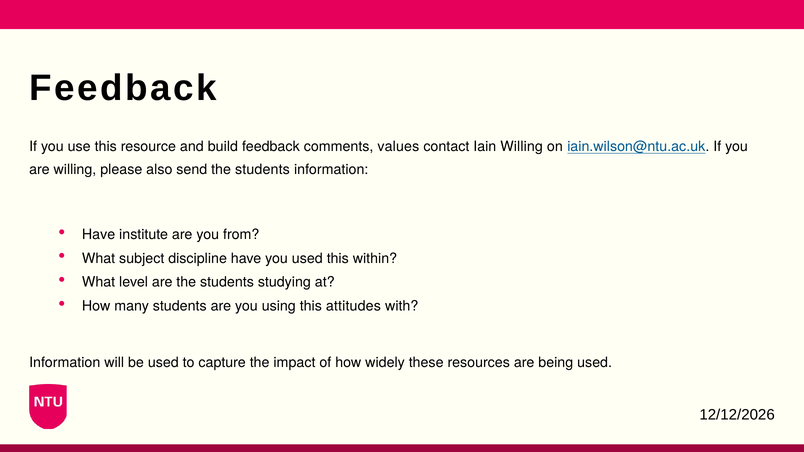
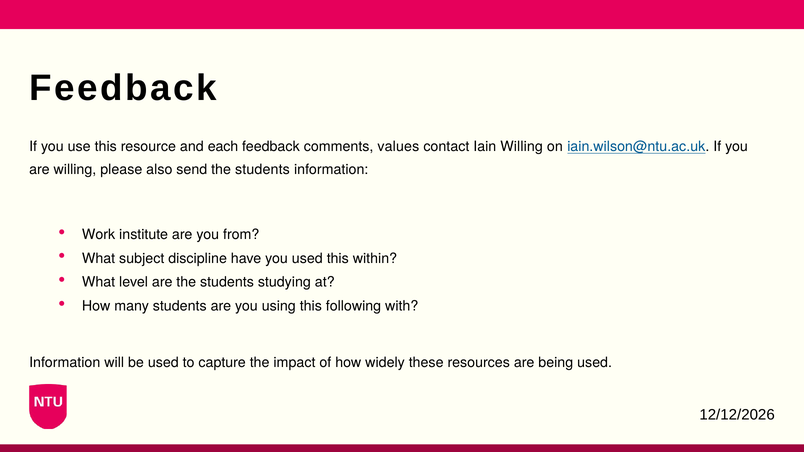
build: build -> each
Have at (99, 235): Have -> Work
attitudes: attitudes -> following
